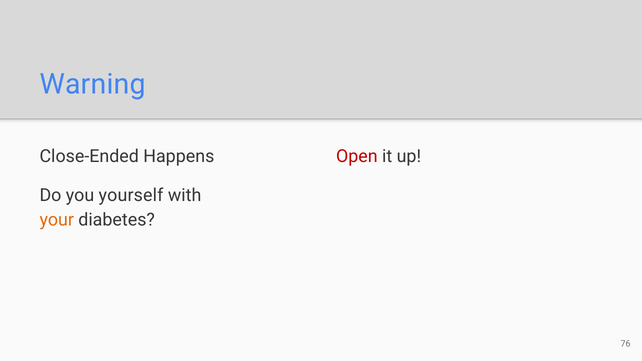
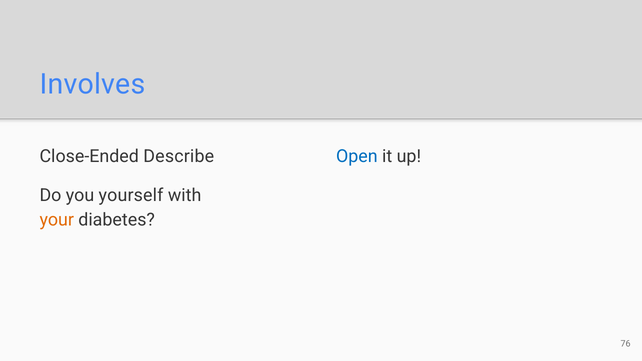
Warning: Warning -> Involves
Happens: Happens -> Describe
Open colour: red -> blue
